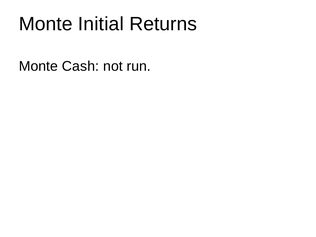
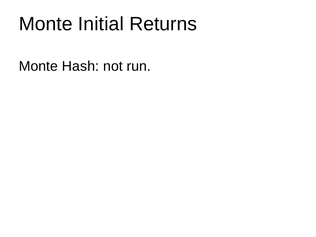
Cash: Cash -> Hash
